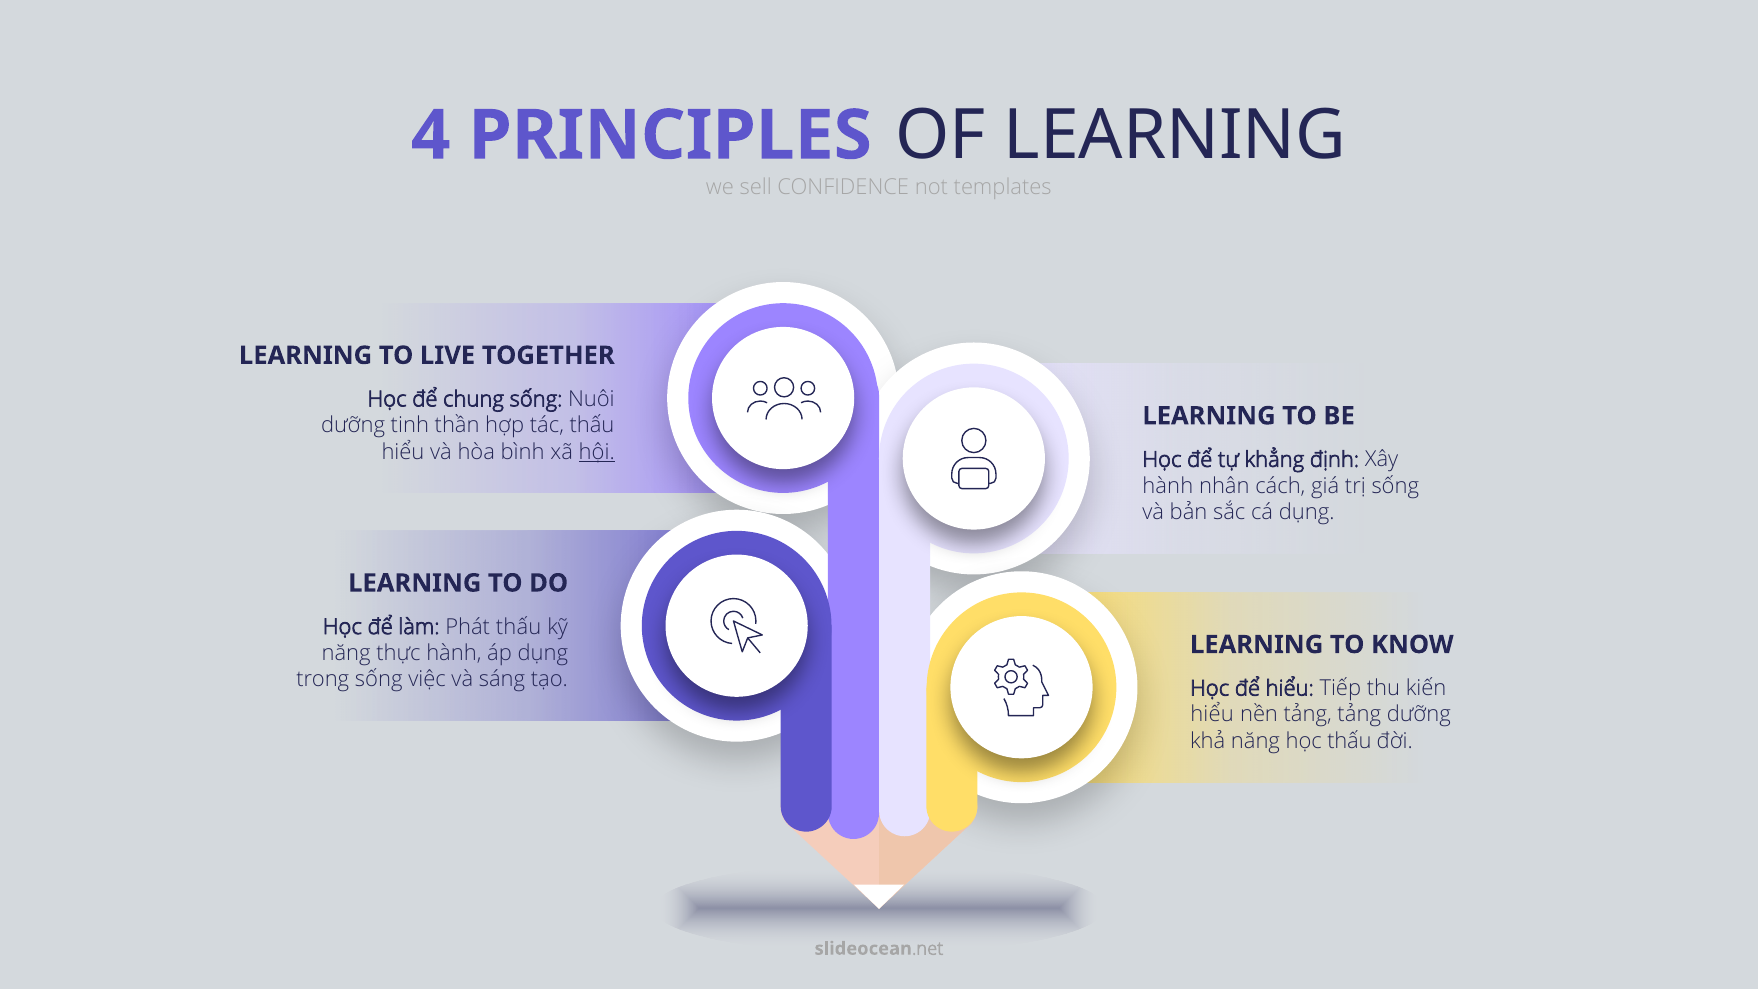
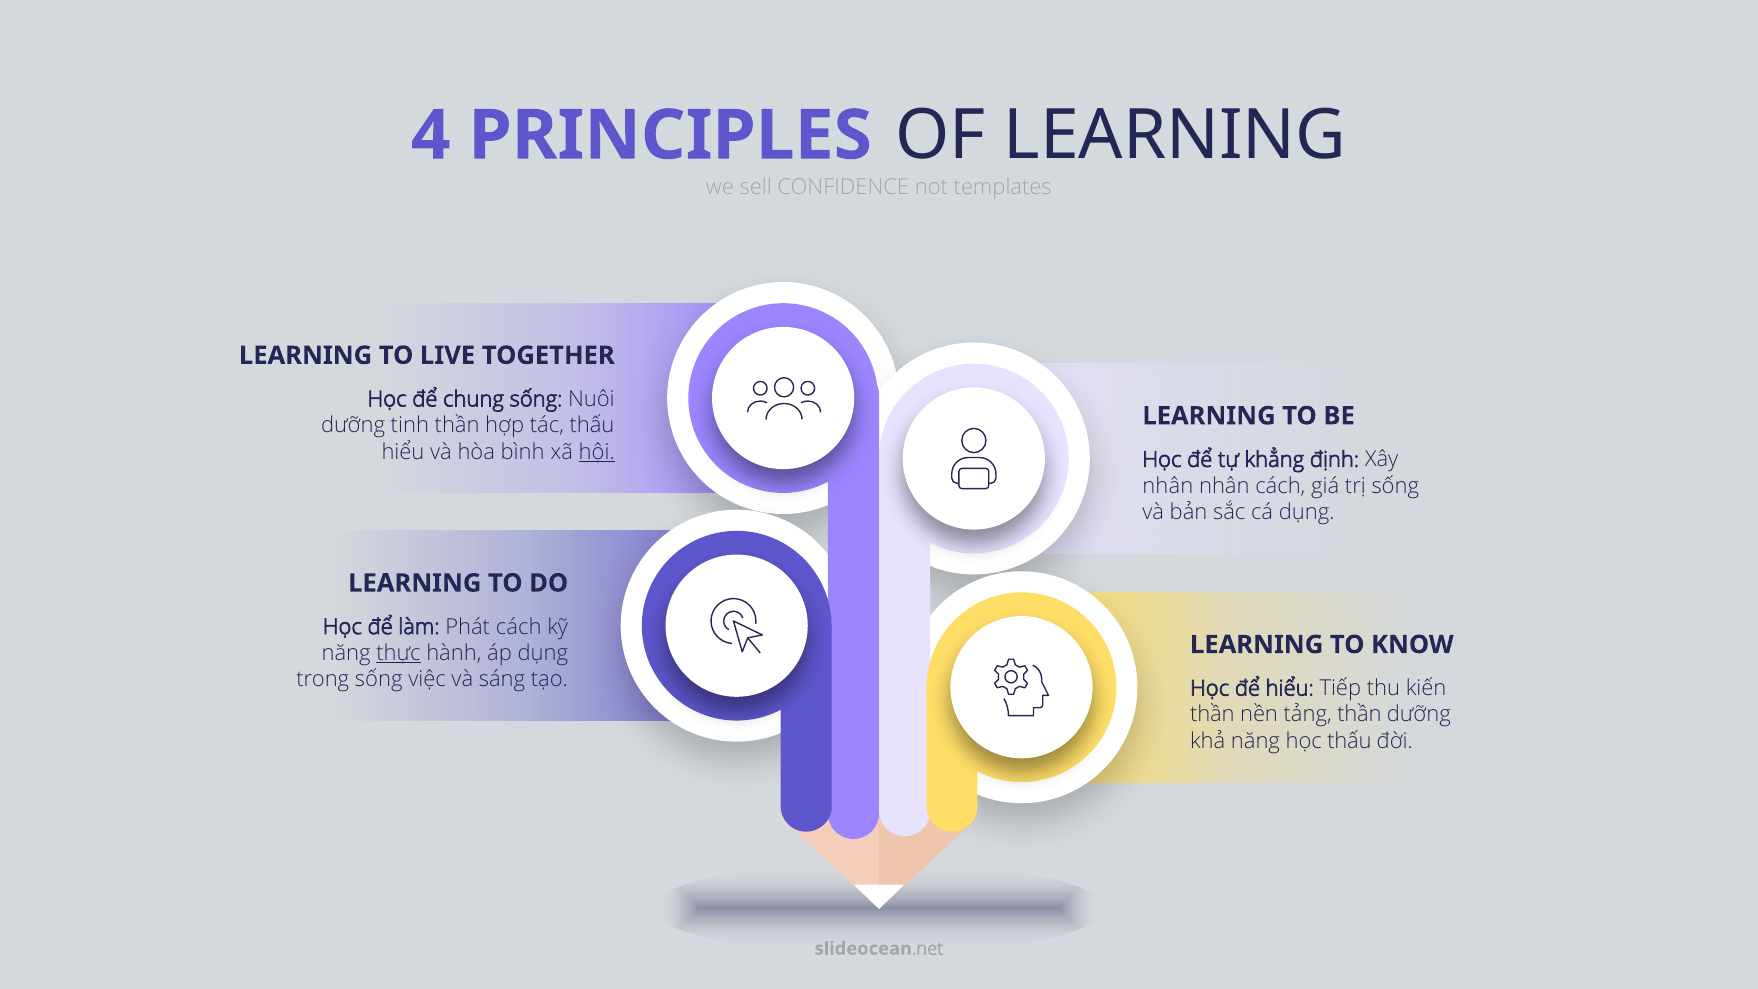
hành at (1168, 486): hành -> nhân
Phát thấu: thấu -> cách
thực underline: none -> present
hiểu at (1212, 715): hiểu -> thần
tảng tảng: tảng -> thần
